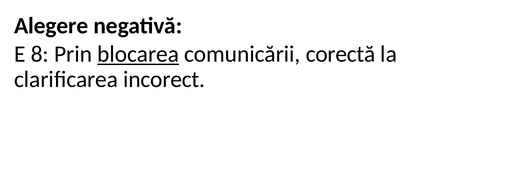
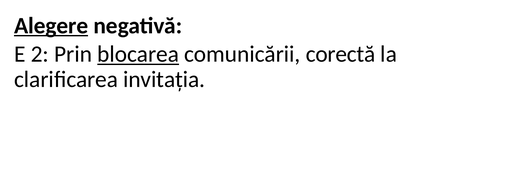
Alegere underline: none -> present
8: 8 -> 2
incorect: incorect -> invitația
